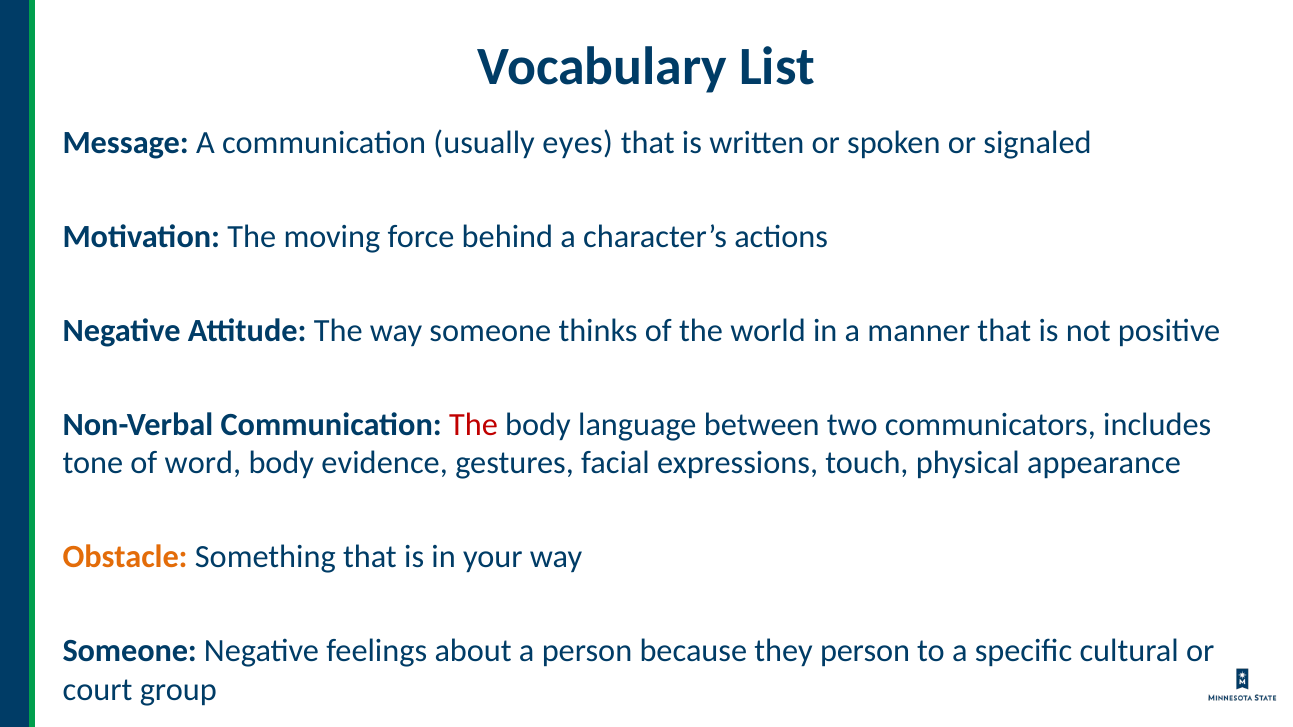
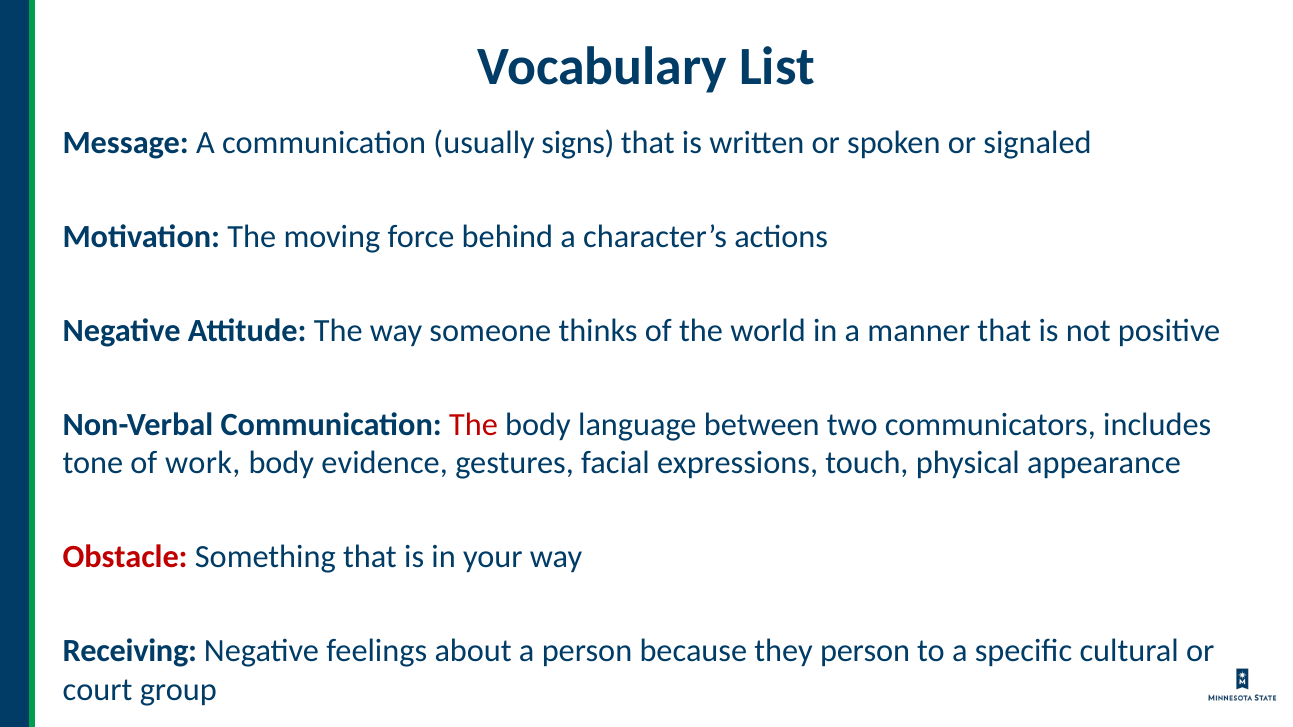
eyes: eyes -> signs
word: word -> work
Obstacle colour: orange -> red
Someone at (130, 651): Someone -> Receiving
